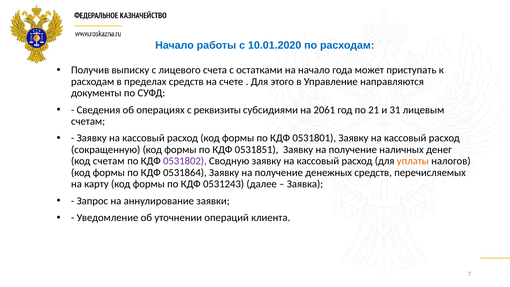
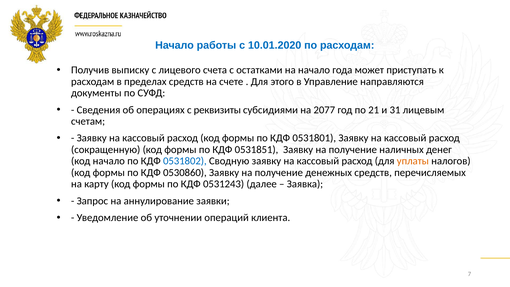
2061: 2061 -> 2077
код счетам: счетам -> начало
0531802 colour: purple -> blue
0531864: 0531864 -> 0530860
